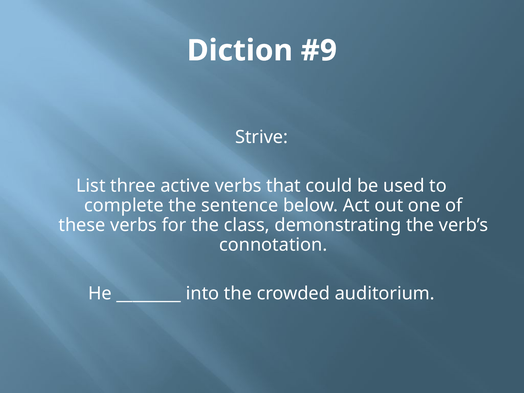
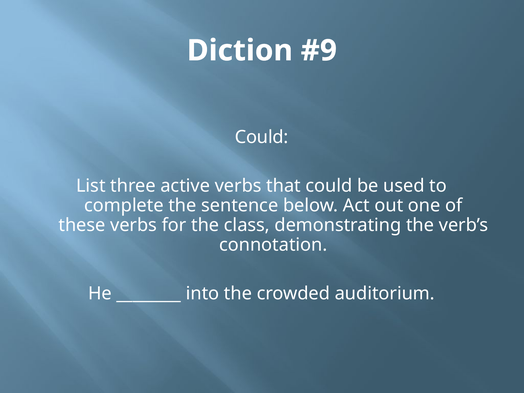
Strive at (262, 137): Strive -> Could
